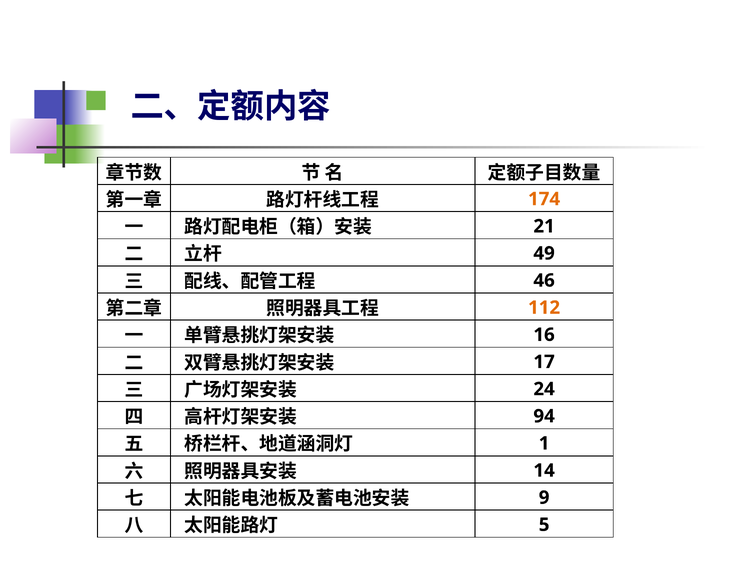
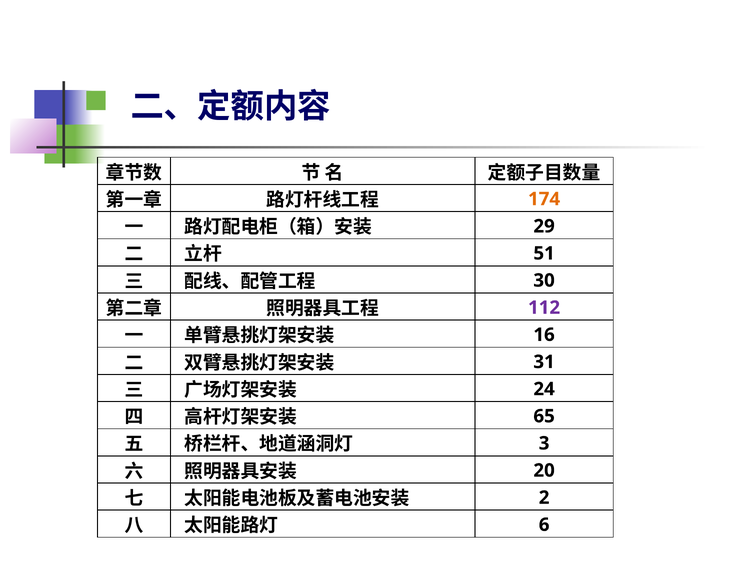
21: 21 -> 29
49: 49 -> 51
46: 46 -> 30
112 colour: orange -> purple
17: 17 -> 31
94: 94 -> 65
1: 1 -> 3
14: 14 -> 20
9: 9 -> 2
5: 5 -> 6
